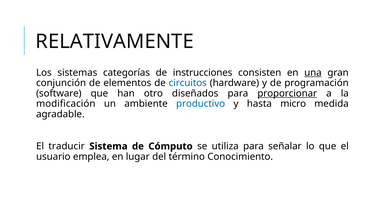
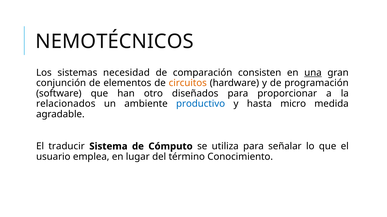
RELATIVAMENTE: RELATIVAMENTE -> NEMOTÉCNICOS
categorías: categorías -> necesidad
instrucciones: instrucciones -> comparación
circuitos colour: blue -> orange
proporcionar underline: present -> none
modificación: modificación -> relacionados
